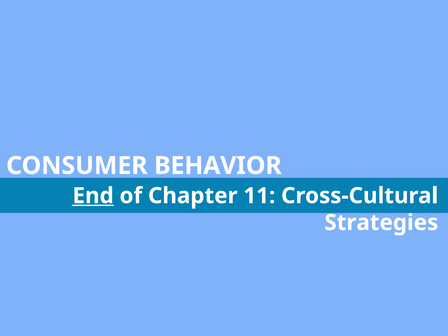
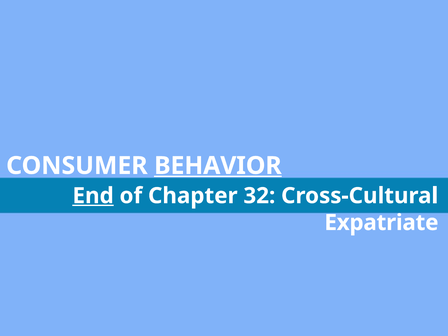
BEHAVIOR underline: none -> present
11: 11 -> 32
Strategies: Strategies -> Expatriate
